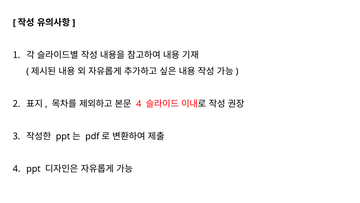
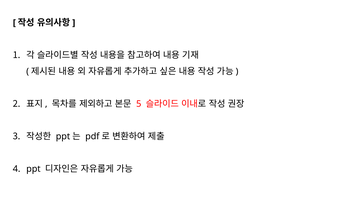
4 at (139, 104): 4 -> 5
